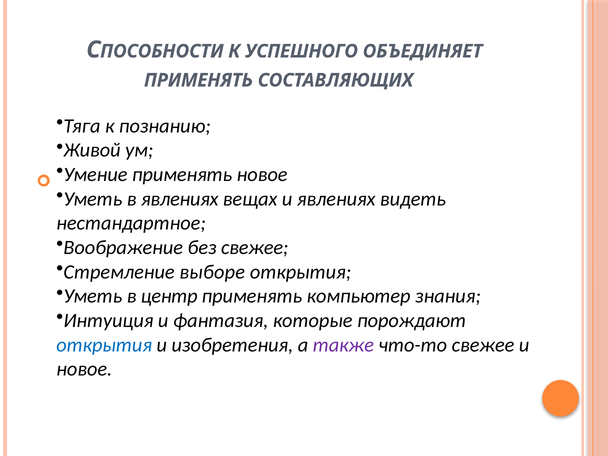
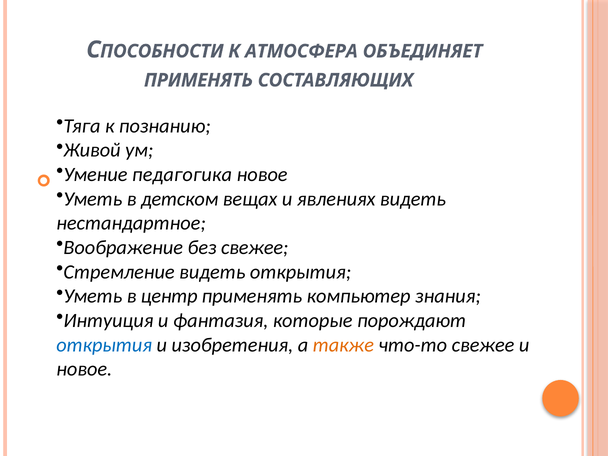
УСПЕШНОГО: УСПЕШНОГО -> АТМОСФЕРА
Умение применять: применять -> педагогика
в явлениях: явлениях -> детском
Стремление выборе: выборе -> видеть
также colour: purple -> orange
